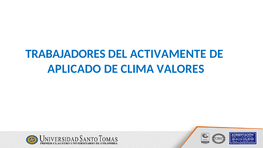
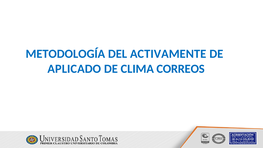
TRABAJADORES: TRABAJADORES -> METODOLOGÍA
VALORES: VALORES -> CORREOS
